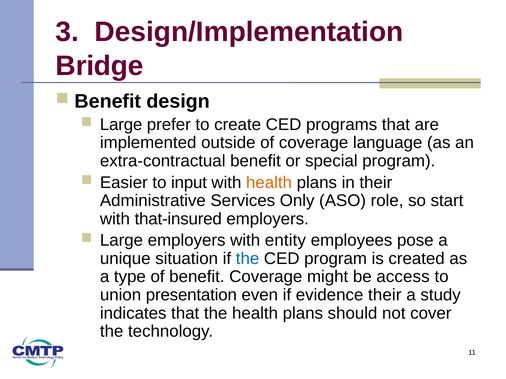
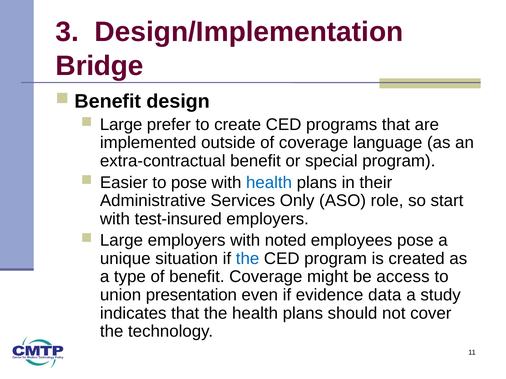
to input: input -> pose
health at (269, 183) colour: orange -> blue
that-insured: that-insured -> test-insured
entity: entity -> noted
evidence their: their -> data
